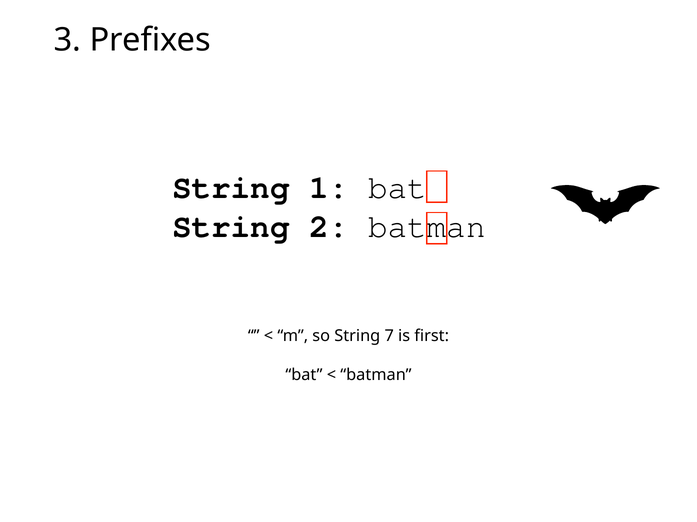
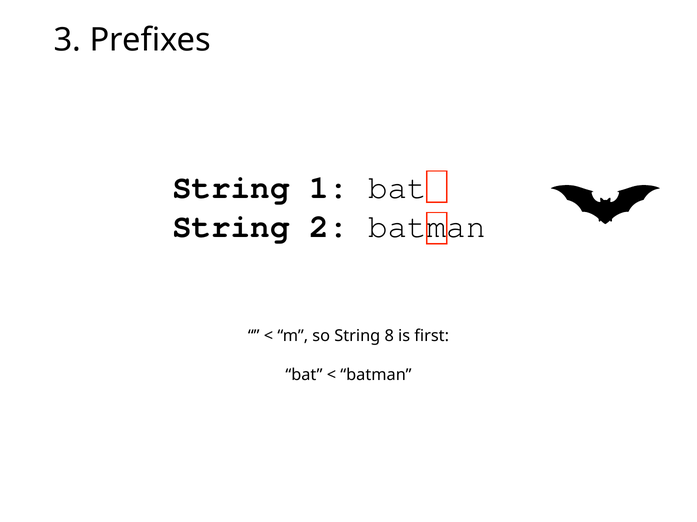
7: 7 -> 8
